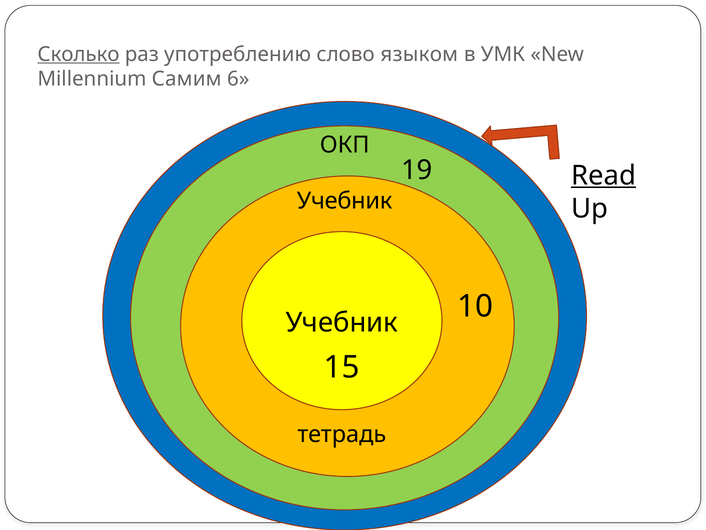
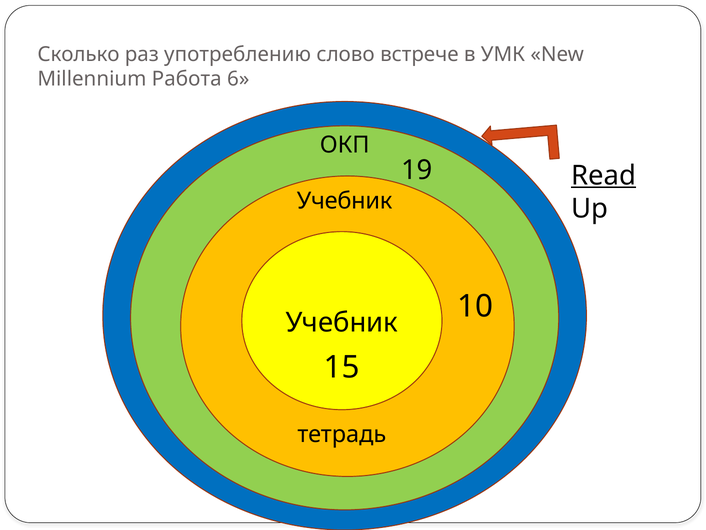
Сколько underline: present -> none
языком: языком -> встрече
Самим: Самим -> Работа
